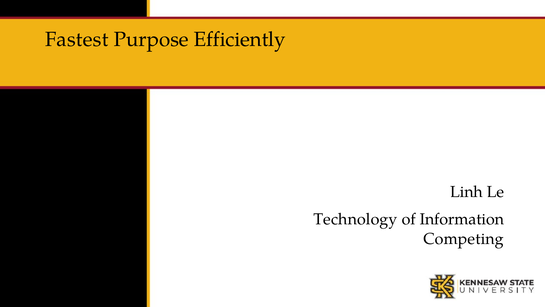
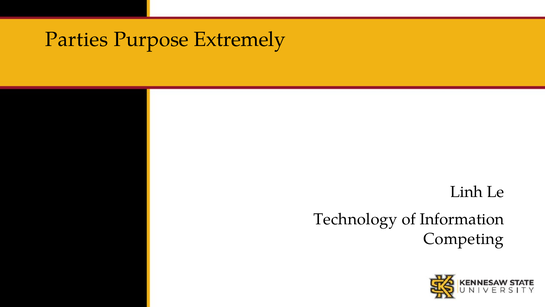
Fastest: Fastest -> Parties
Efficiently: Efficiently -> Extremely
